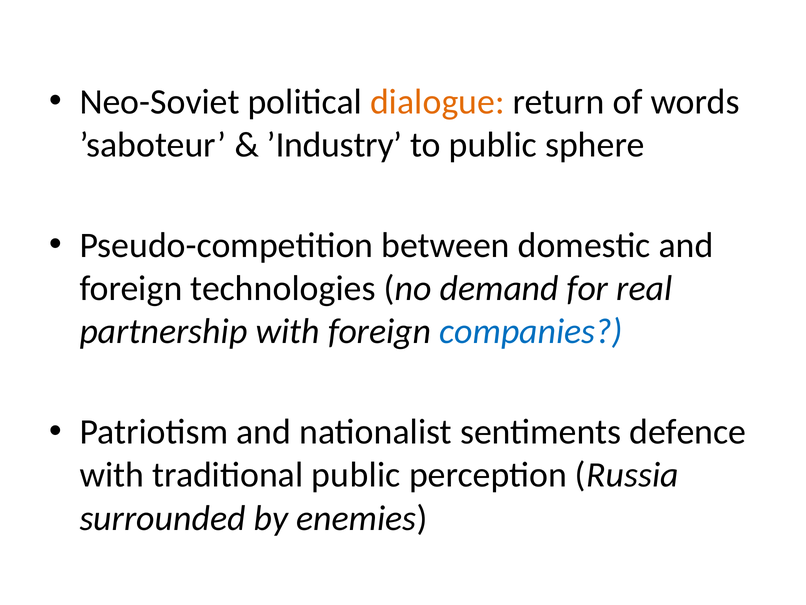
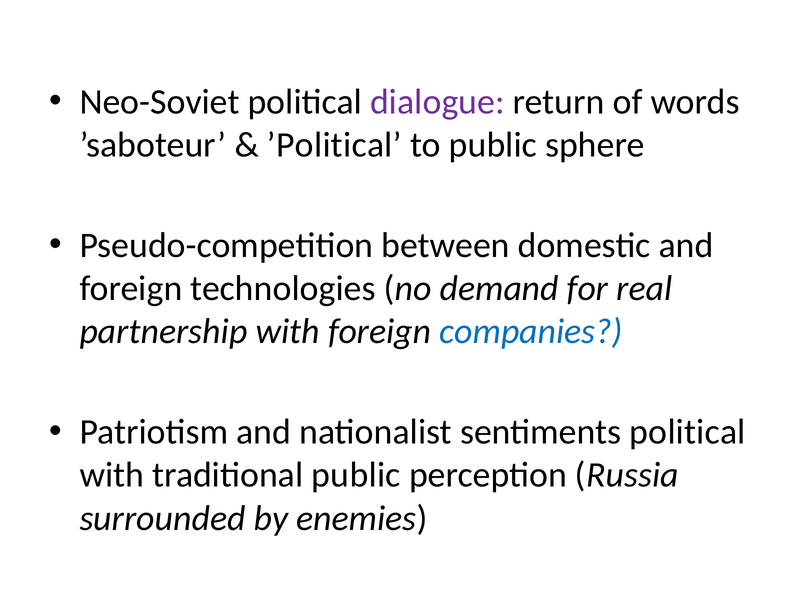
dialogue colour: orange -> purple
’Industry: ’Industry -> ’Political
sentiments defence: defence -> political
